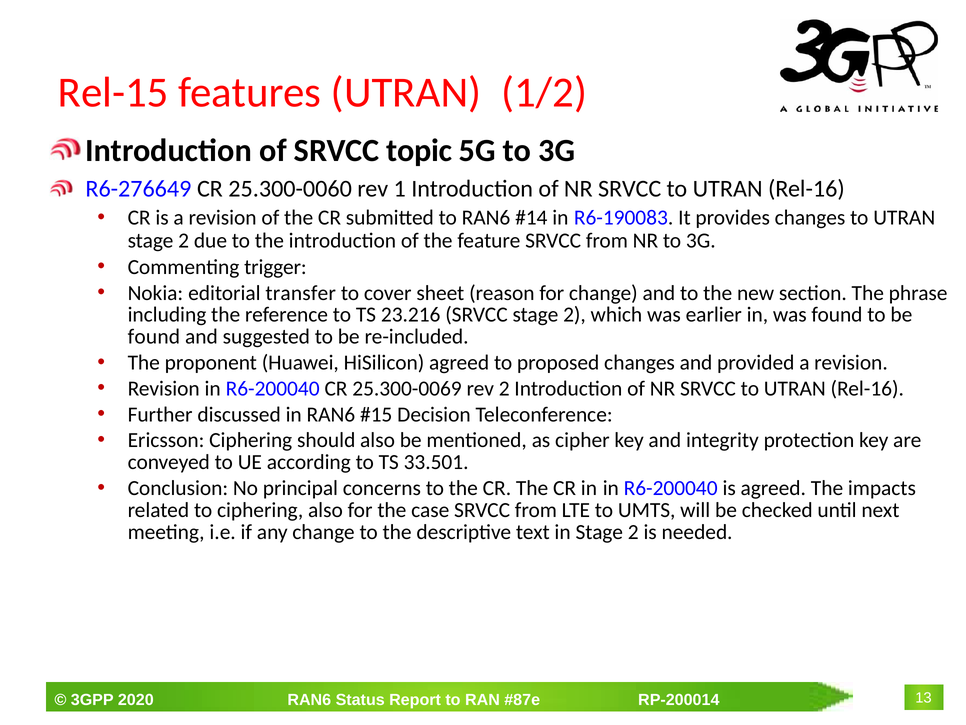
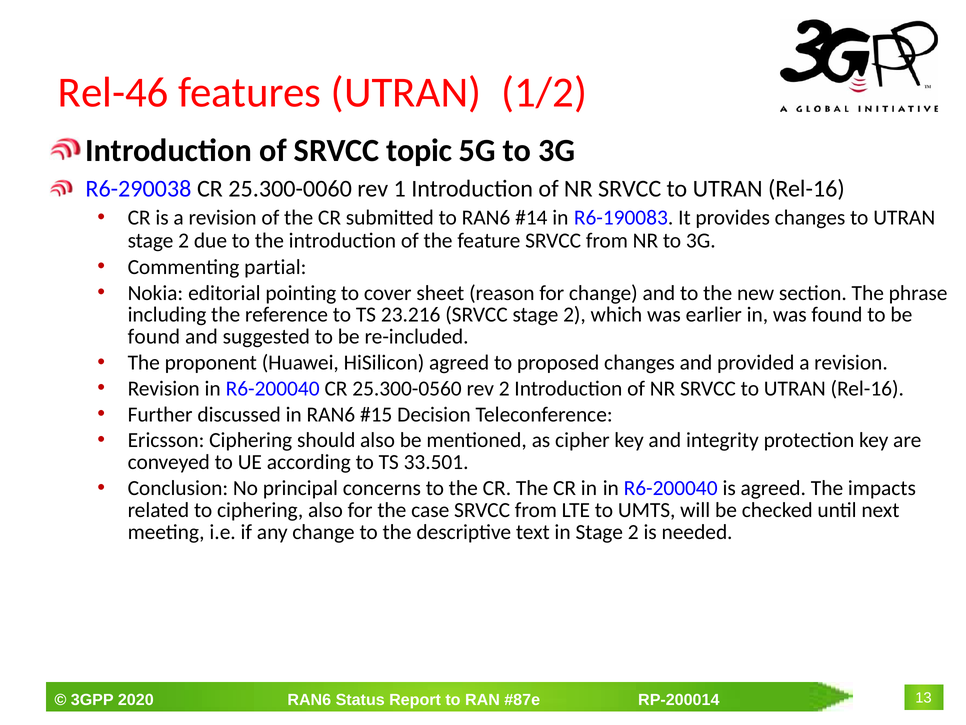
Rel-15: Rel-15 -> Rel-46
R6-276649: R6-276649 -> R6-290038
trigger: trigger -> partial
transfer: transfer -> pointing
25.300-0069: 25.300-0069 -> 25.300-0560
